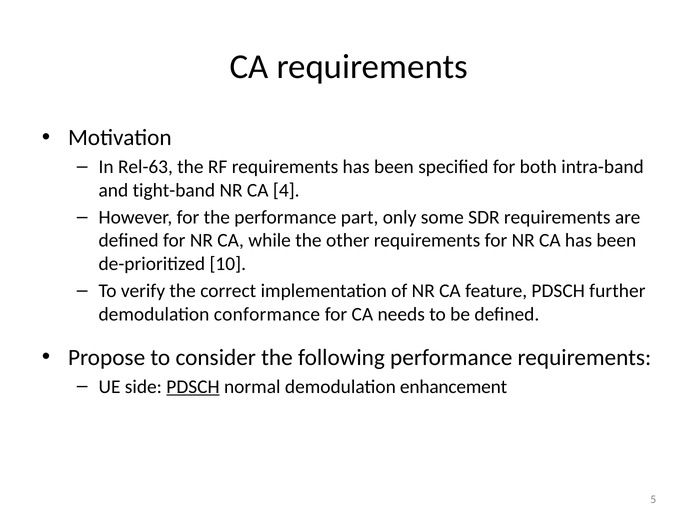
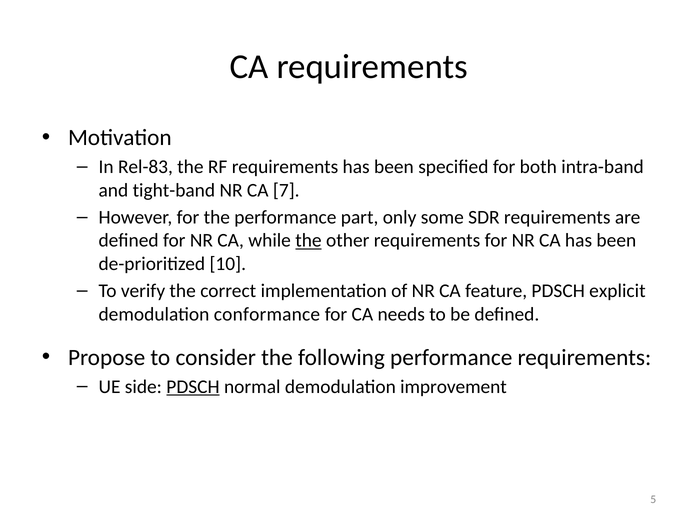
Rel-63: Rel-63 -> Rel-83
4: 4 -> 7
the at (308, 241) underline: none -> present
further: further -> explicit
enhancement: enhancement -> improvement
